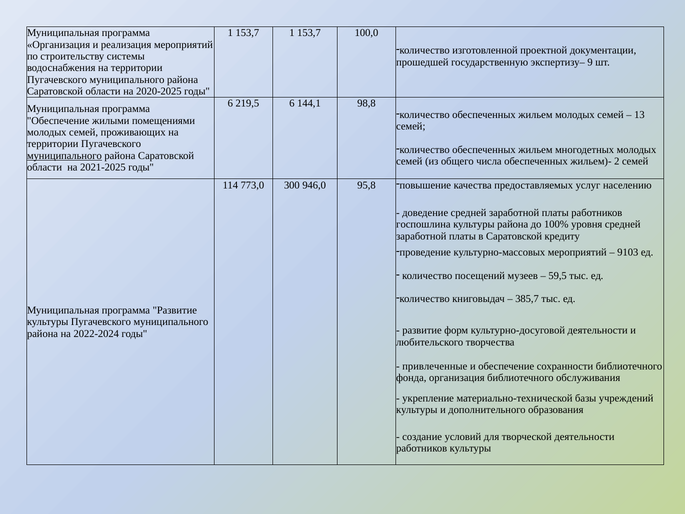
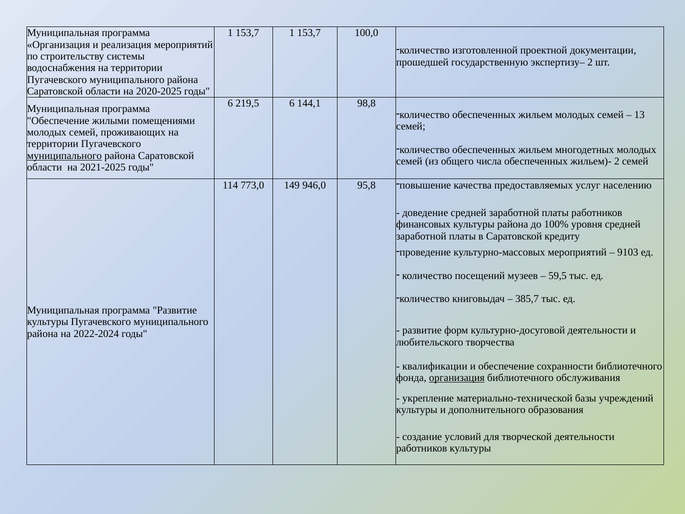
экспертизу– 9: 9 -> 2
300: 300 -> 149
госпошлина: госпошлина -> финансовых
привлеченные: привлеченные -> квалификации
организация at (457, 378) underline: none -> present
